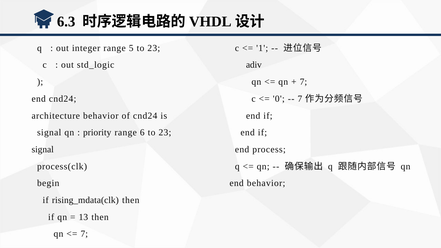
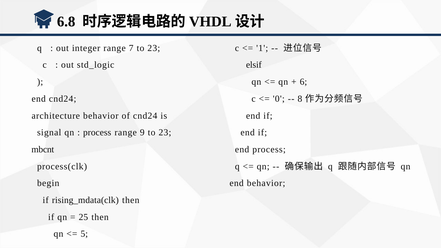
6.3: 6.3 -> 6.8
5: 5 -> 7
adiv: adiv -> elsif
7 at (303, 82): 7 -> 6
7 at (300, 99): 7 -> 8
priority at (97, 133): priority -> process
6: 6 -> 9
signal at (43, 149): signal -> mbcnt
13: 13 -> 25
7 at (84, 234): 7 -> 5
